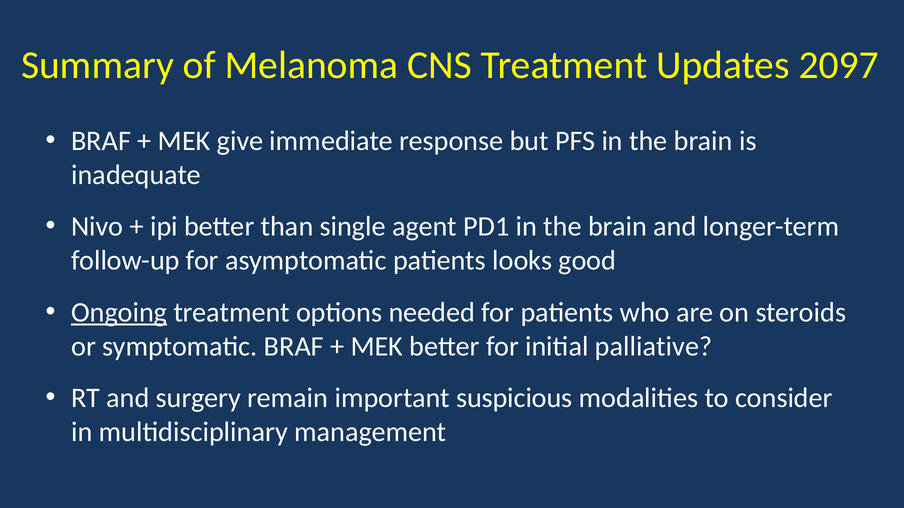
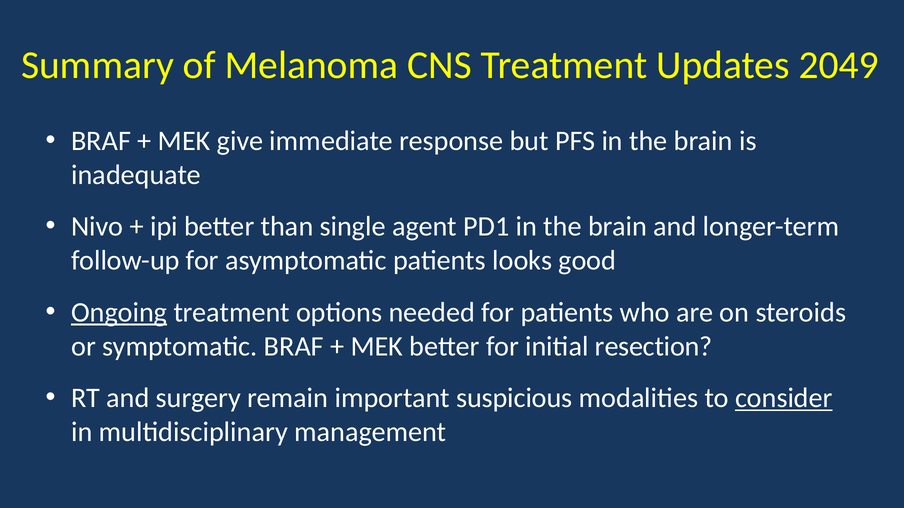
2097: 2097 -> 2049
palliative: palliative -> resection
consider underline: none -> present
